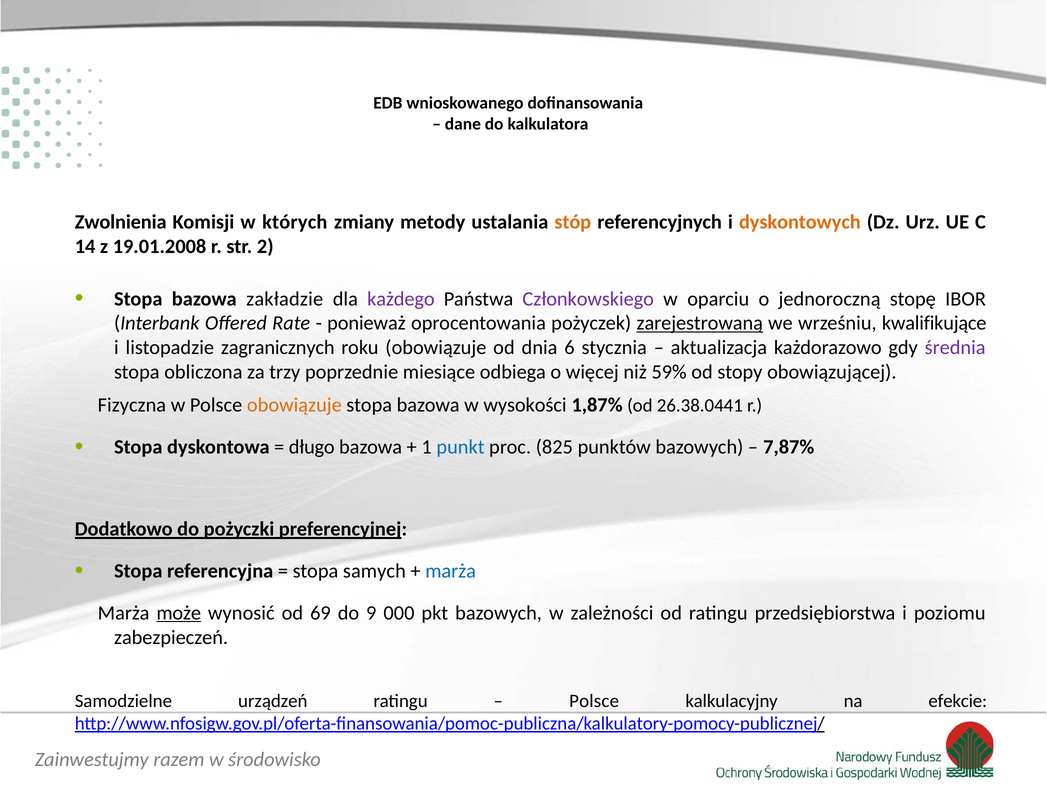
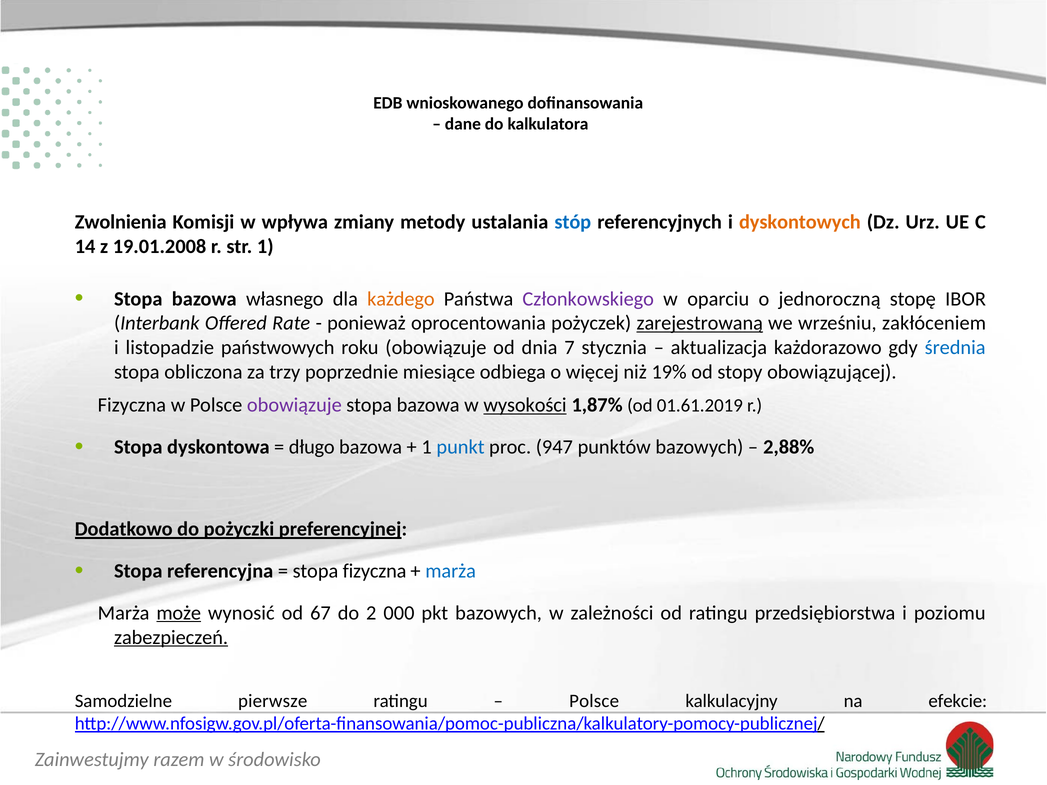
których: których -> wpływa
stóp colour: orange -> blue
str 2: 2 -> 1
zakładzie: zakładzie -> własnego
każdego colour: purple -> orange
kwalifikujące: kwalifikujące -> zakłóceniem
zagranicznych: zagranicznych -> państwowych
6: 6 -> 7
średnia colour: purple -> blue
59%: 59% -> 19%
obowiązuje at (294, 405) colour: orange -> purple
wysokości underline: none -> present
26.38.0441: 26.38.0441 -> 01.61.2019
825: 825 -> 947
7,87%: 7,87% -> 2,88%
stopa samych: samych -> fizyczna
69: 69 -> 67
9: 9 -> 2
zabezpieczeń underline: none -> present
urządzeń: urządzeń -> pierwsze
